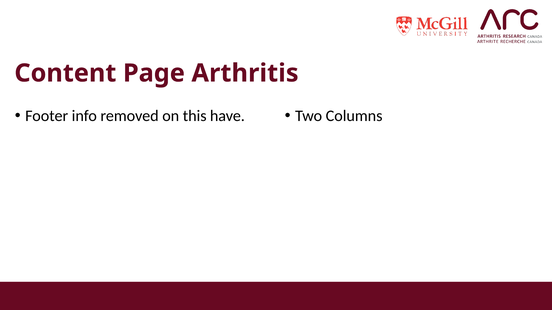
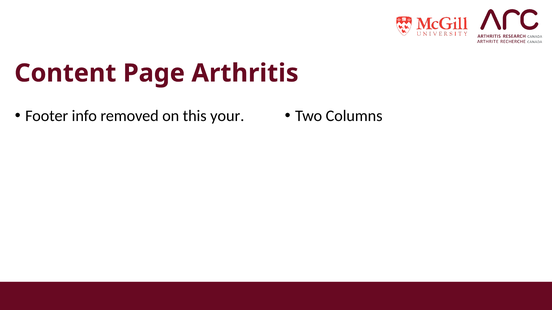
have: have -> your
